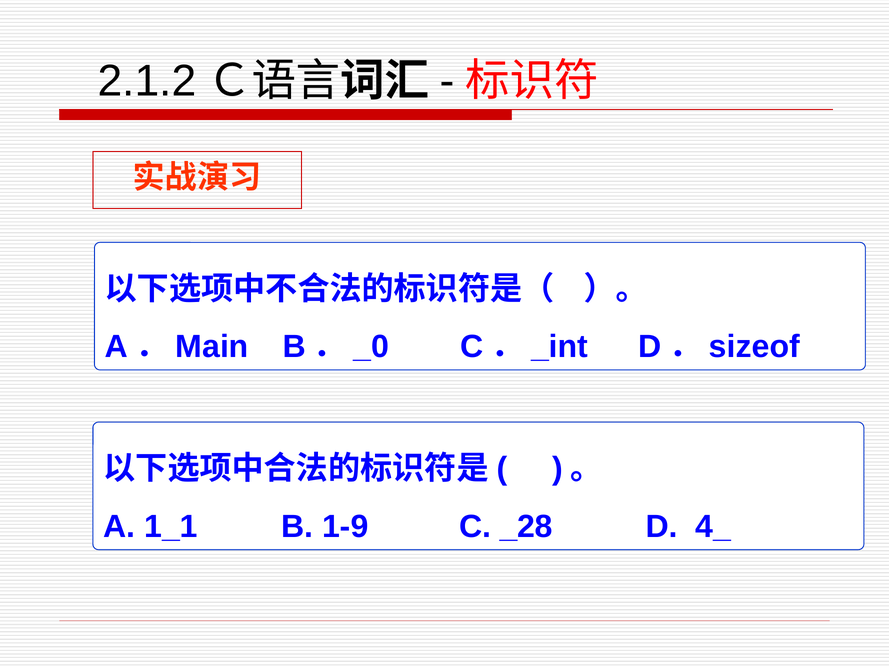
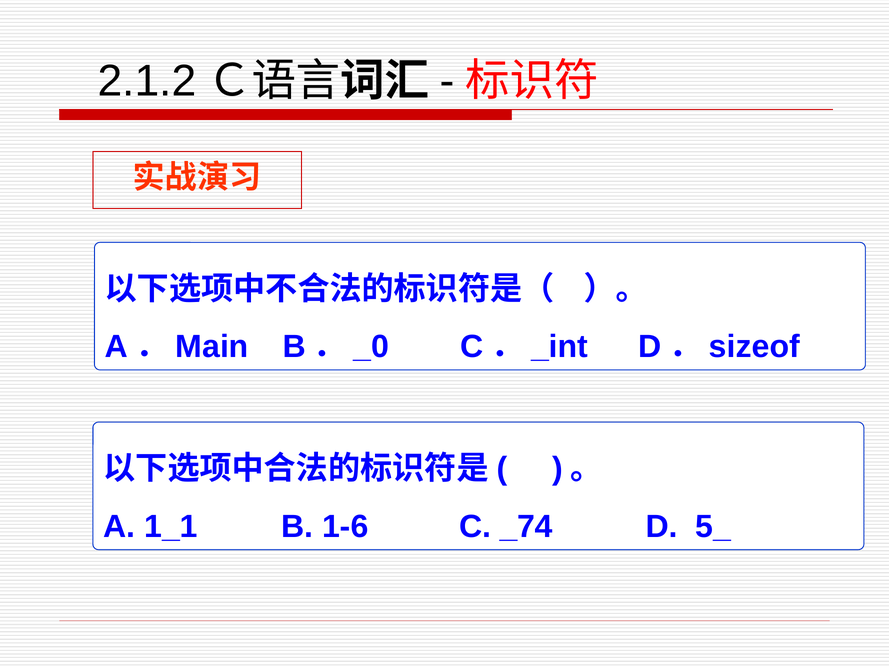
1-9: 1-9 -> 1-6
_28: _28 -> _74
4_: 4_ -> 5_
